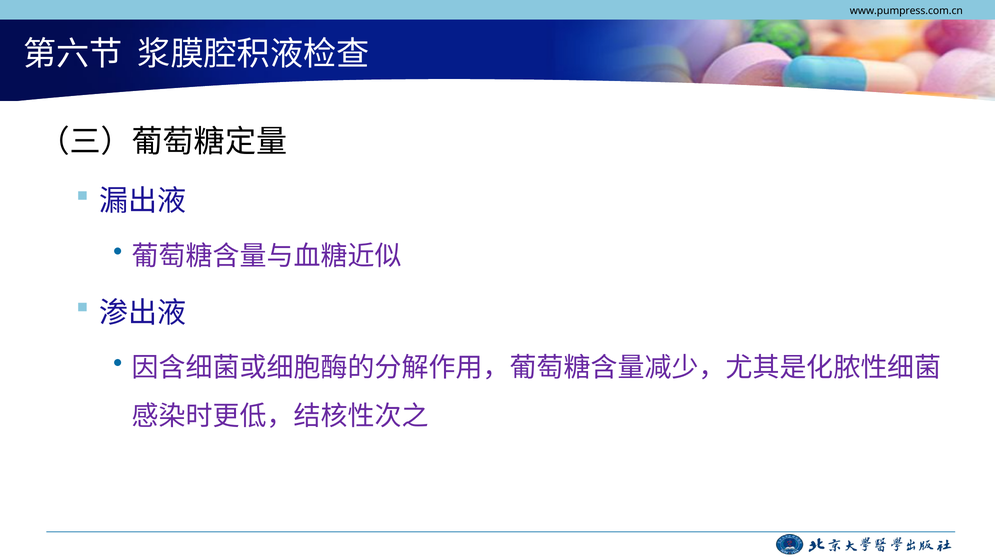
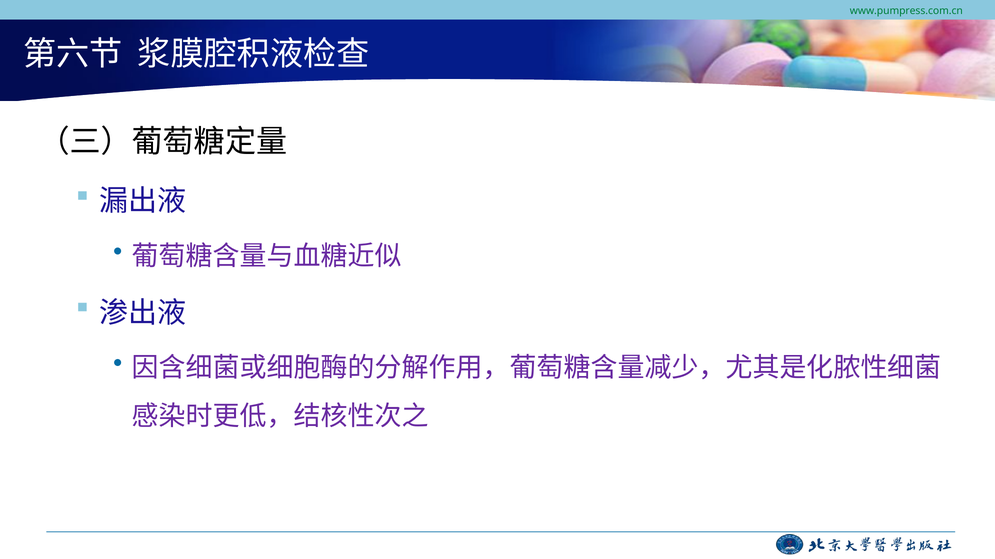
www.pumpress.com.cn colour: black -> green
